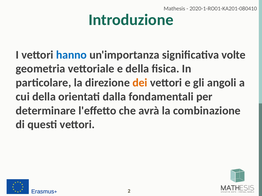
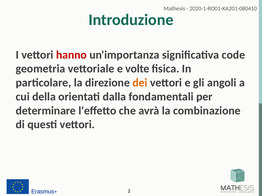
hanno colour: blue -> red
volte: volte -> code
e della: della -> volte
